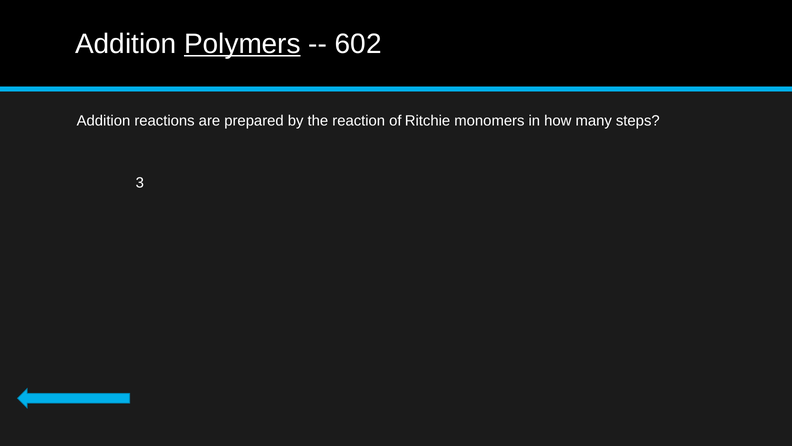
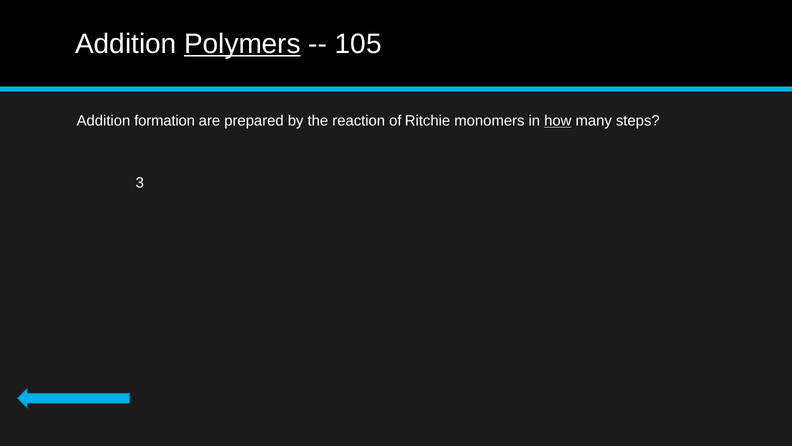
602: 602 -> 105
reactions: reactions -> formation
how underline: none -> present
